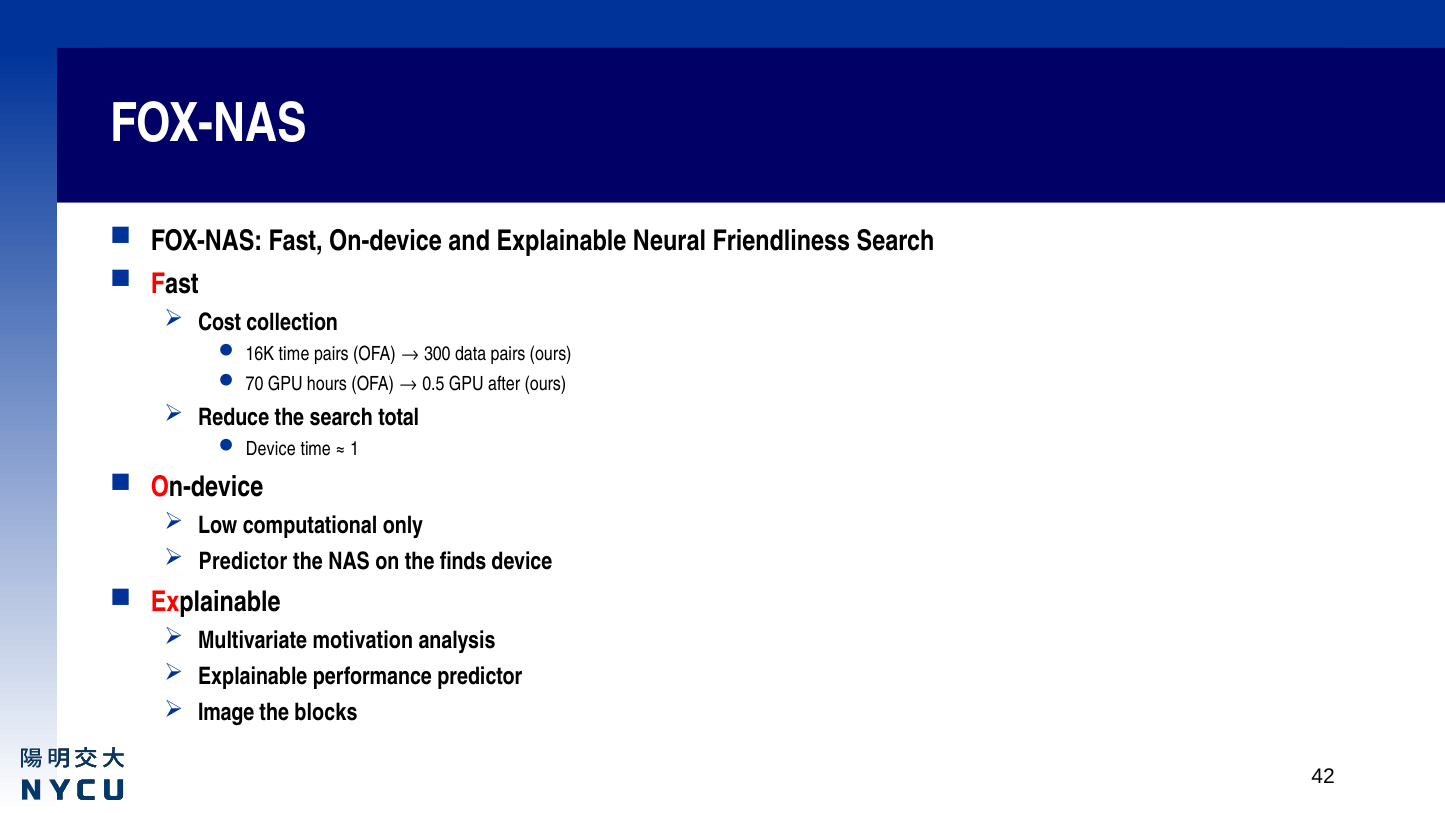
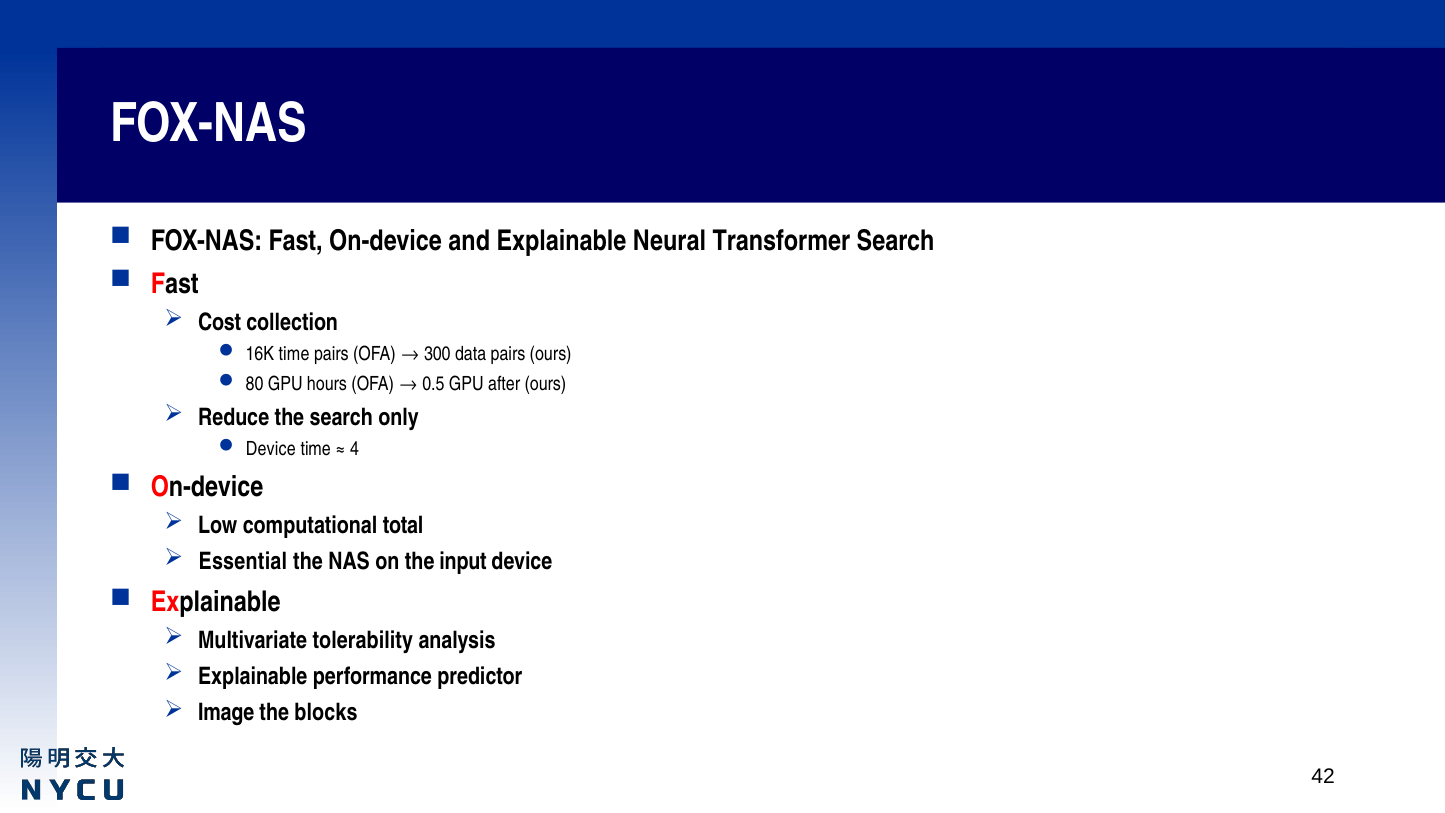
Friendliness: Friendliness -> Transformer
70: 70 -> 80
total: total -> only
1: 1 -> 4
only: only -> total
Predictor at (243, 562): Predictor -> Essential
finds: finds -> input
motivation: motivation -> tolerability
